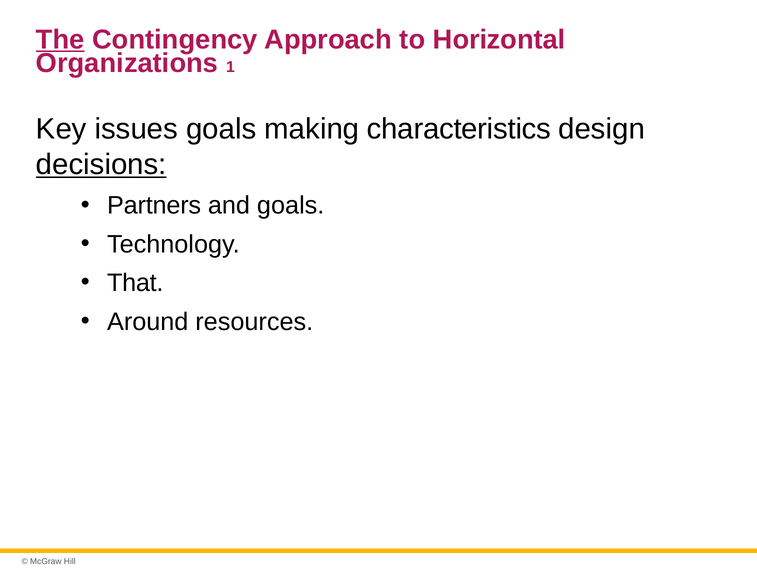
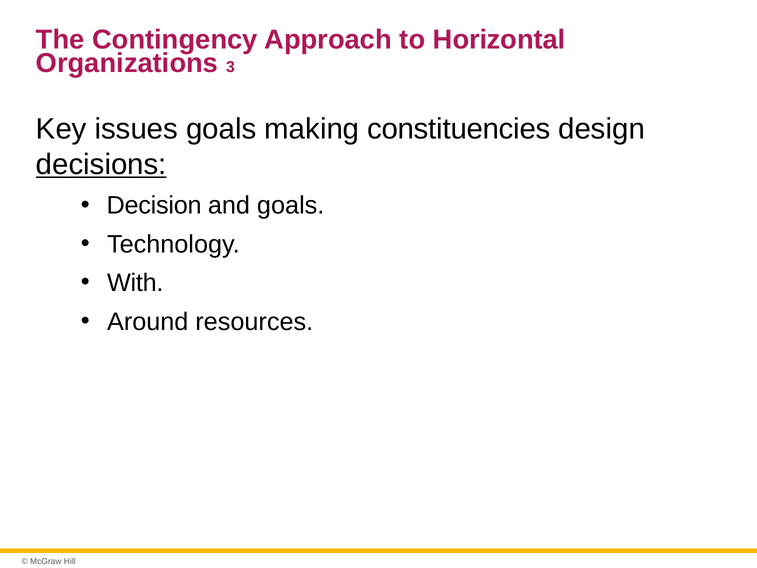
The underline: present -> none
1: 1 -> 3
characteristics: characteristics -> constituencies
Partners: Partners -> Decision
That: That -> With
